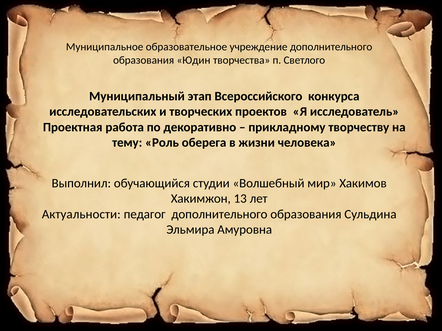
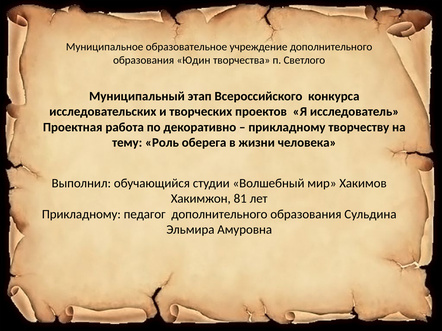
13: 13 -> 81
Актуальности at (81, 214): Актуальности -> Прикладному
